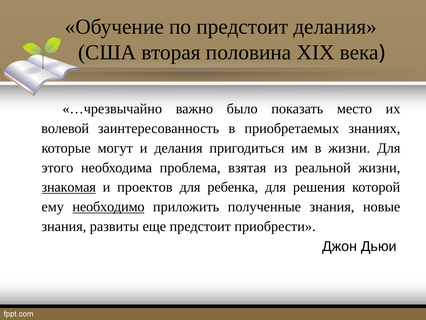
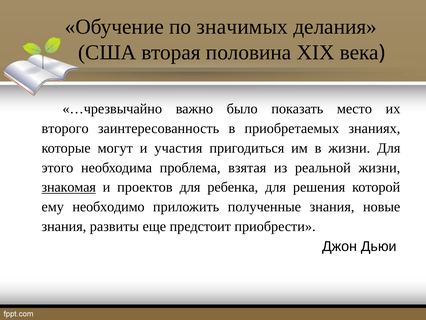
по предстоит: предстоит -> значимых
волевой: волевой -> второго
и делания: делания -> участия
необходимо underline: present -> none
